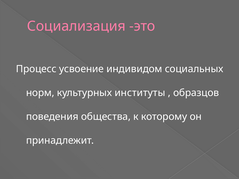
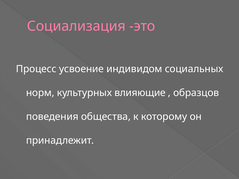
институты: институты -> влияющие
